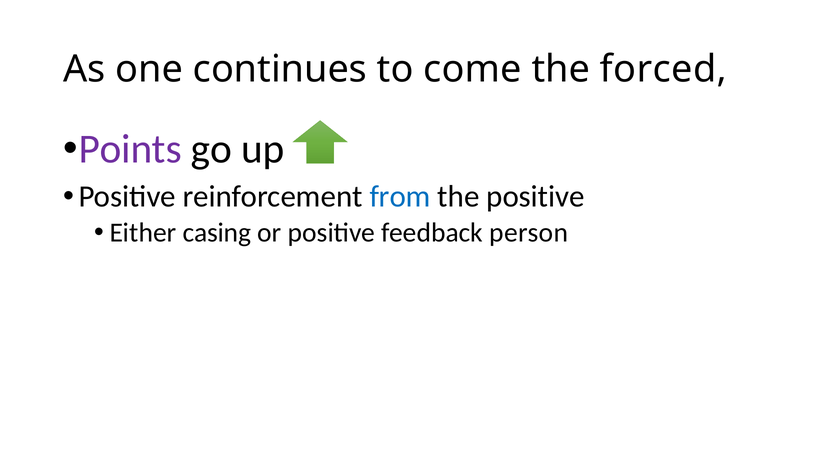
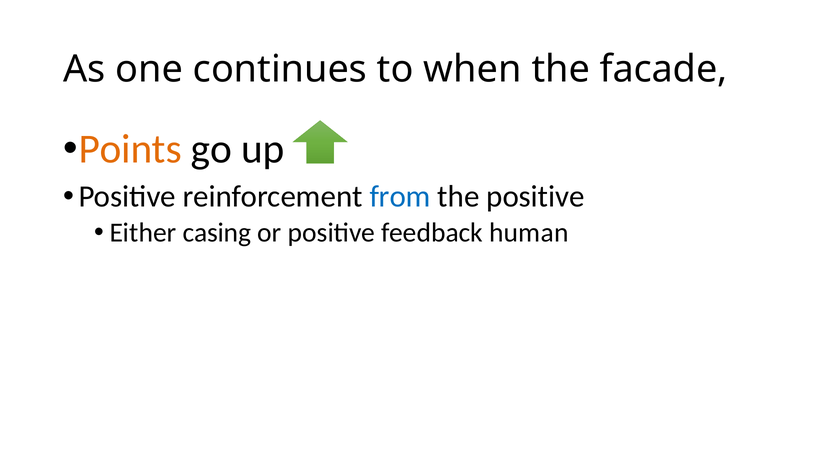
come: come -> when
forced: forced -> facade
Points colour: purple -> orange
person: person -> human
